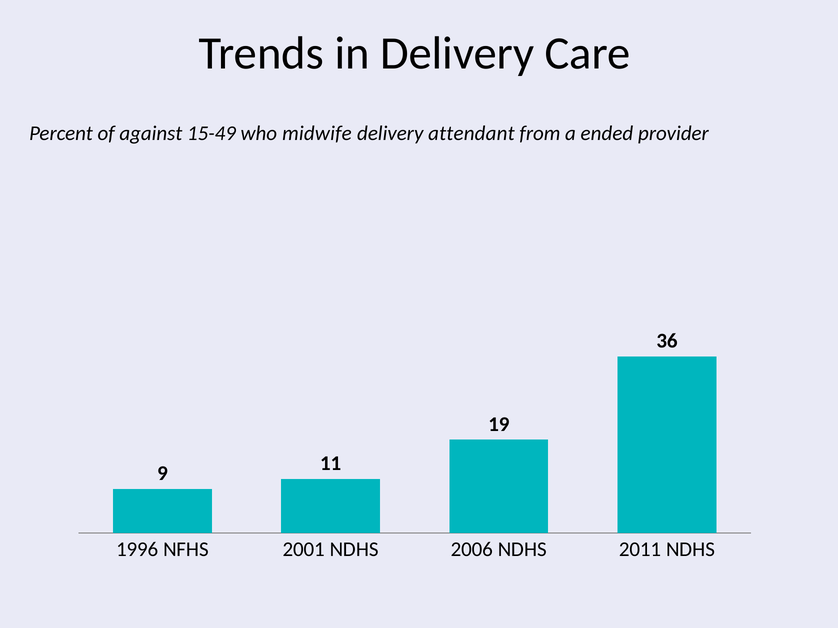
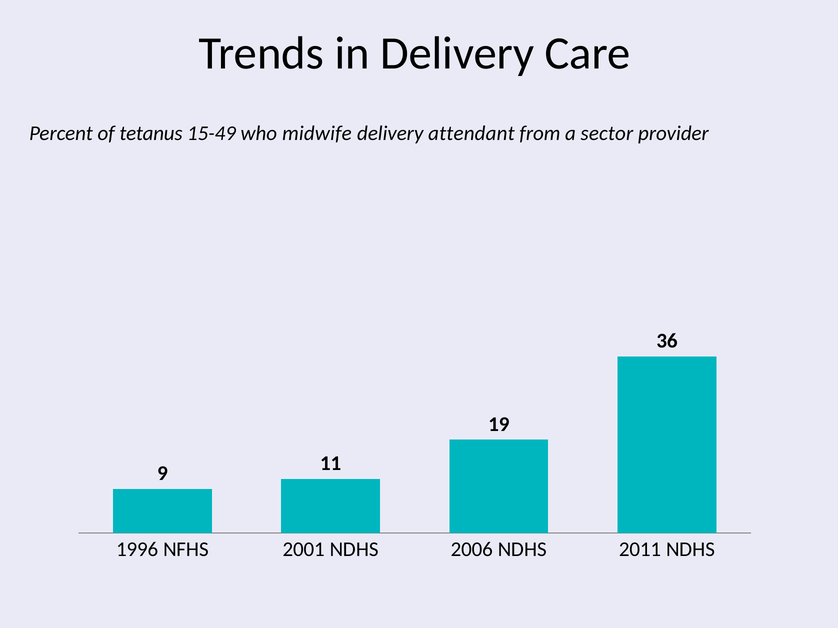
against: against -> tetanus
ended: ended -> sector
